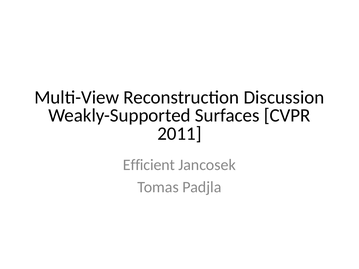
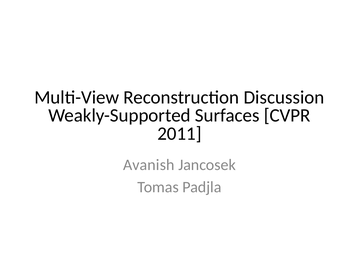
Efficient: Efficient -> Avanish
